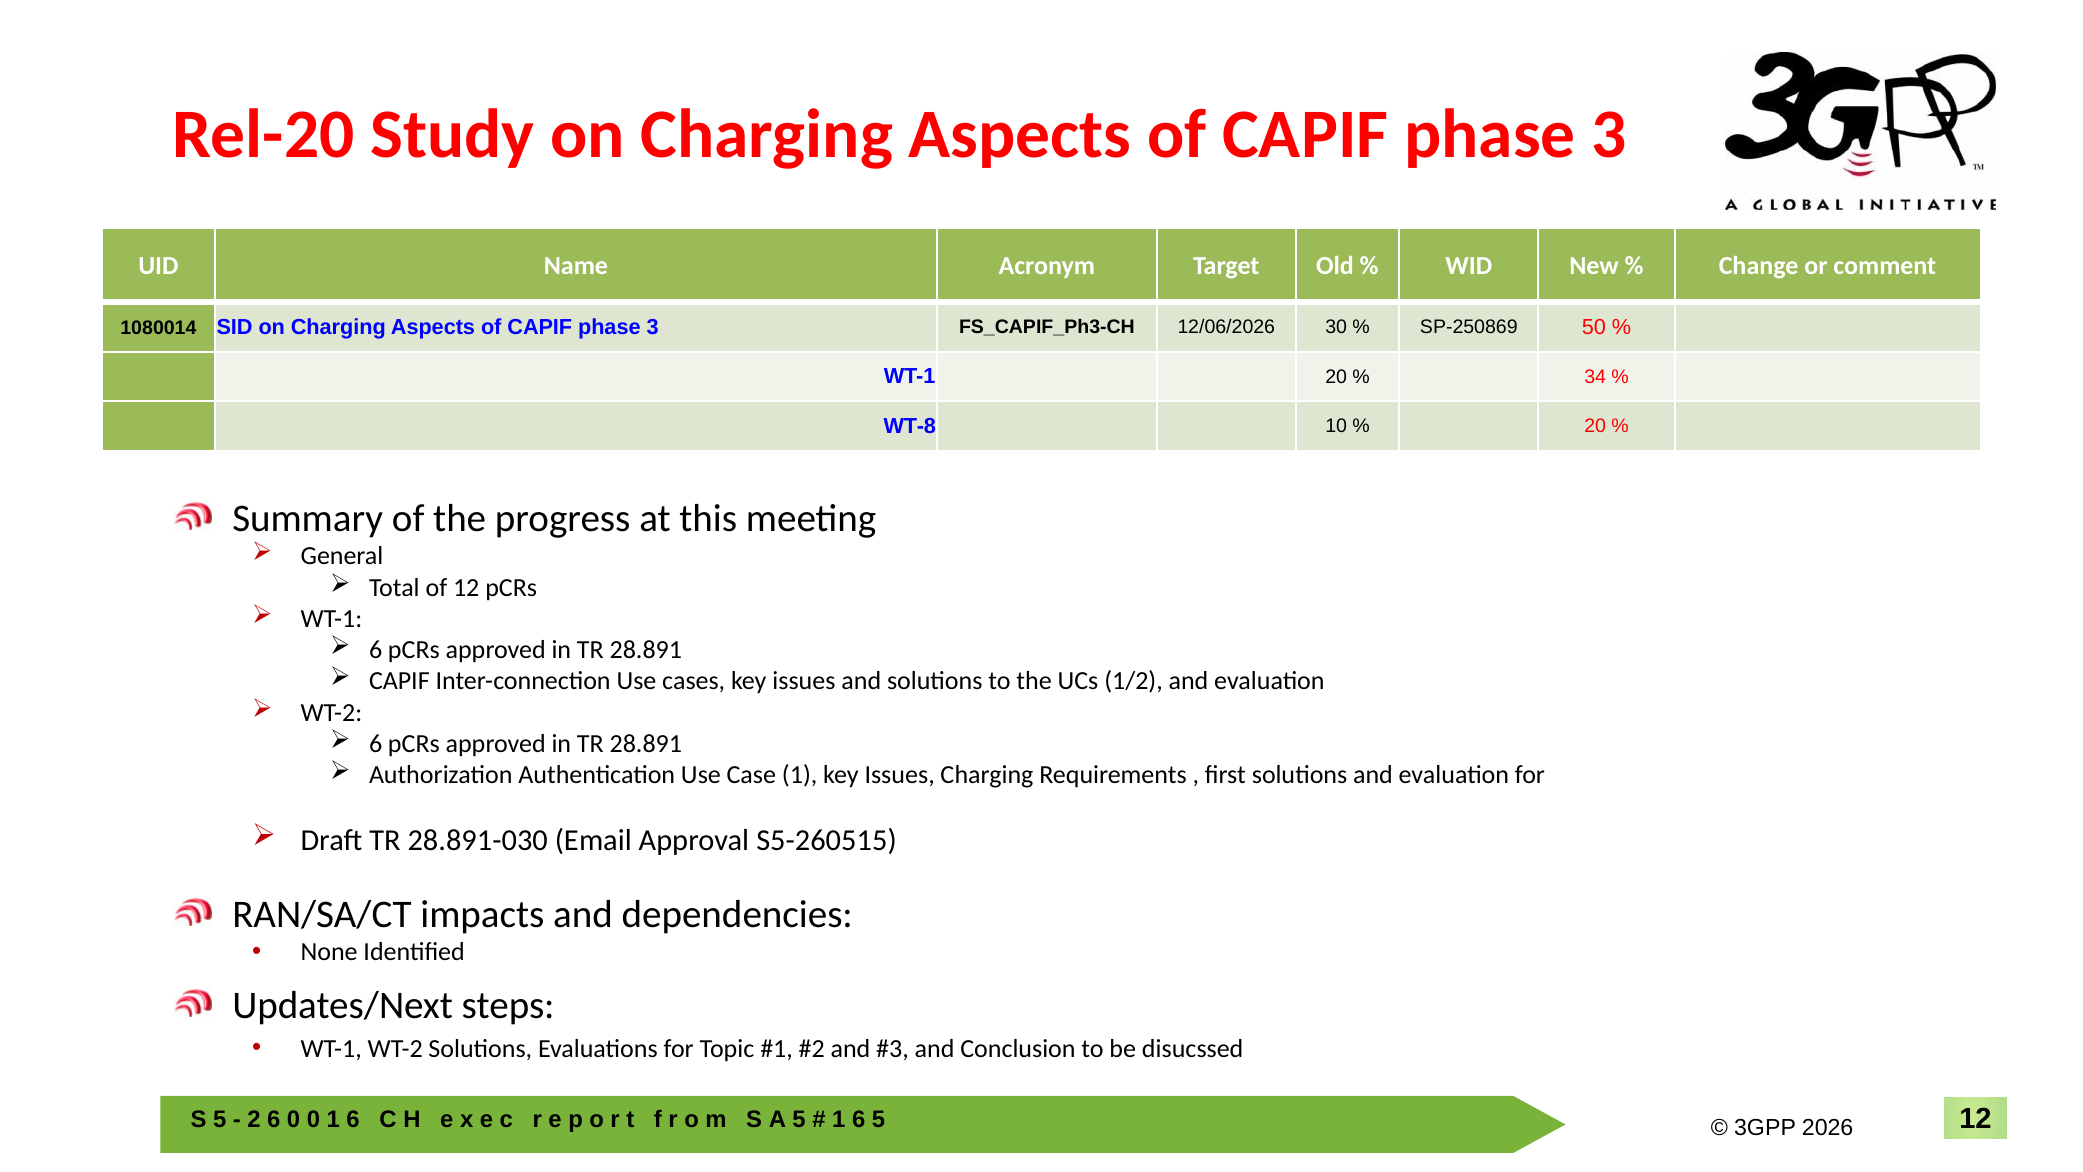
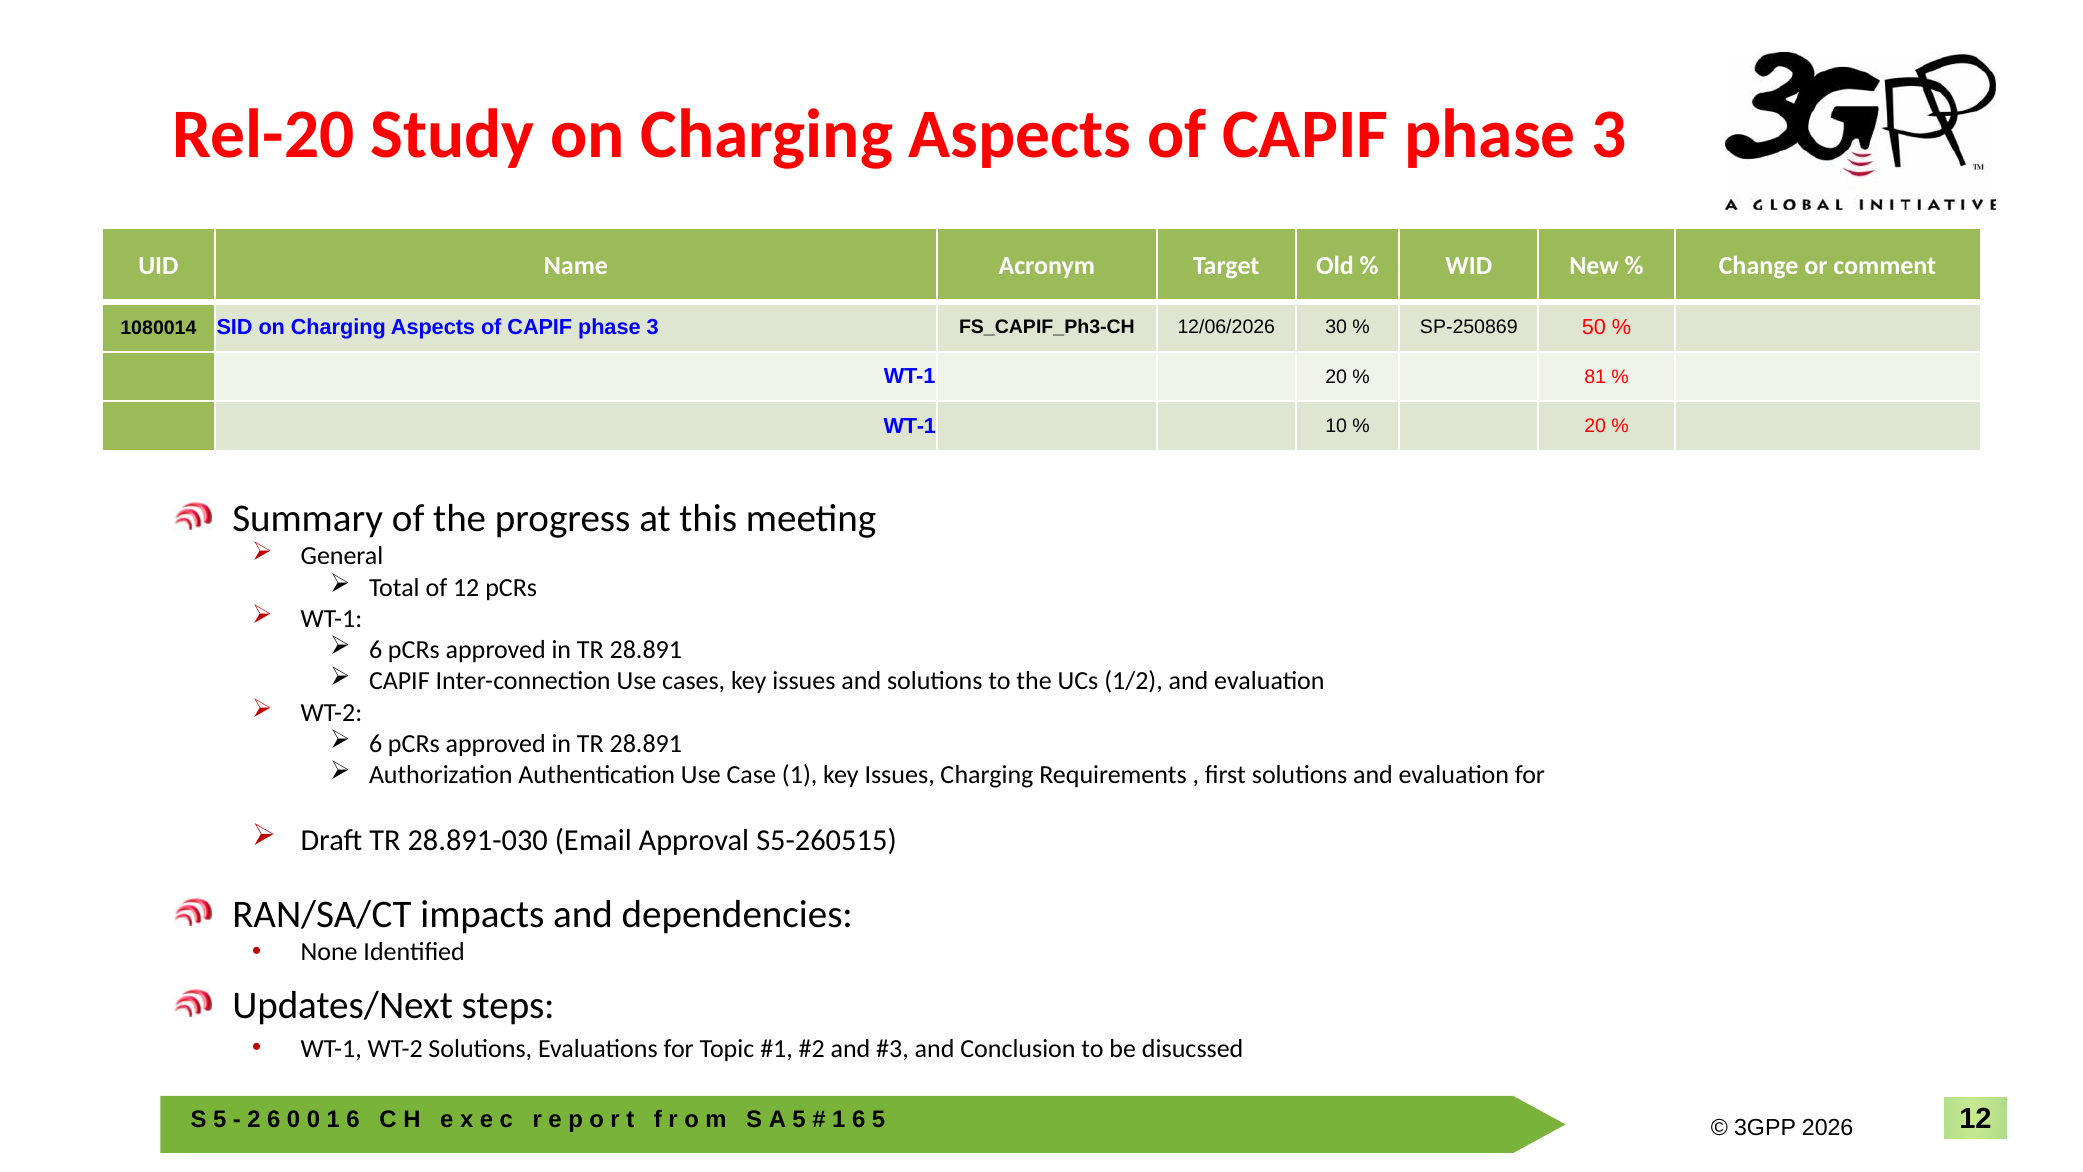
34: 34 -> 81
WT-8 at (910, 426): WT-8 -> WT-1
